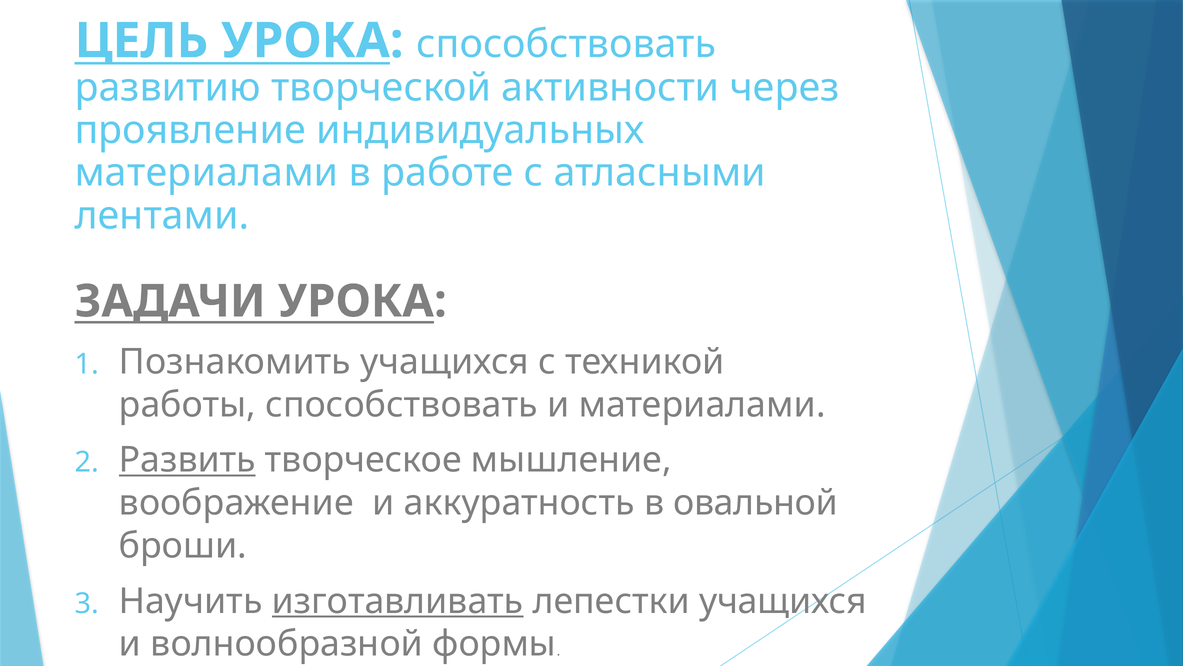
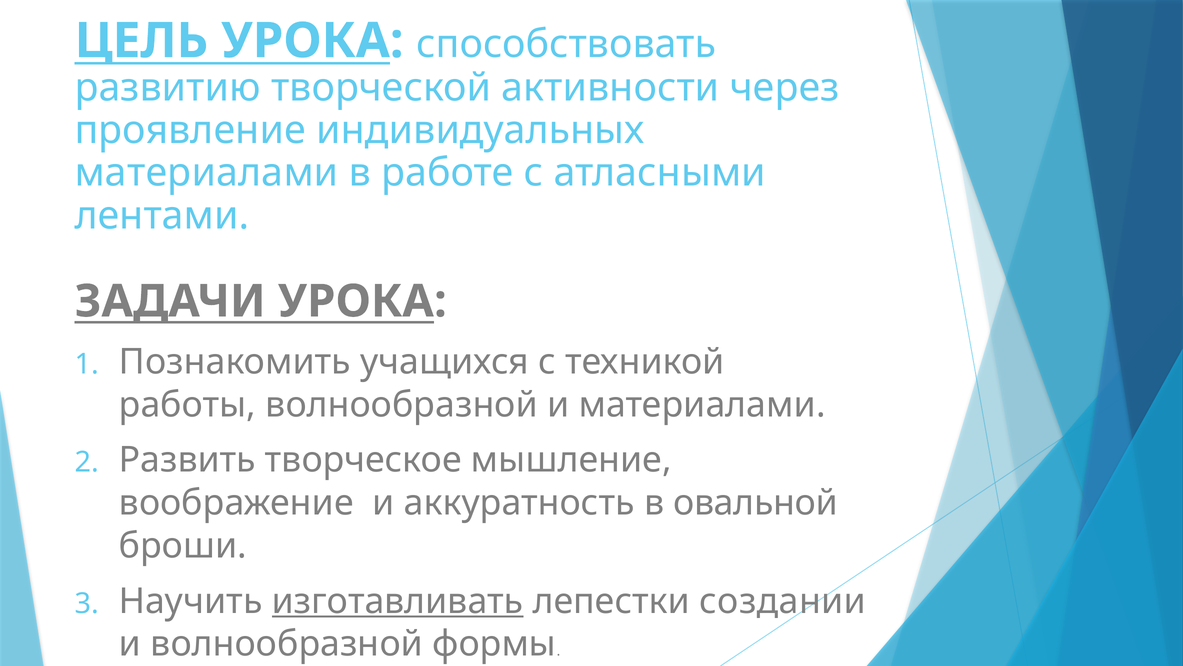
работы способствовать: способствовать -> волнообразной
Развить underline: present -> none
лепестки учащихся: учащихся -> создании
